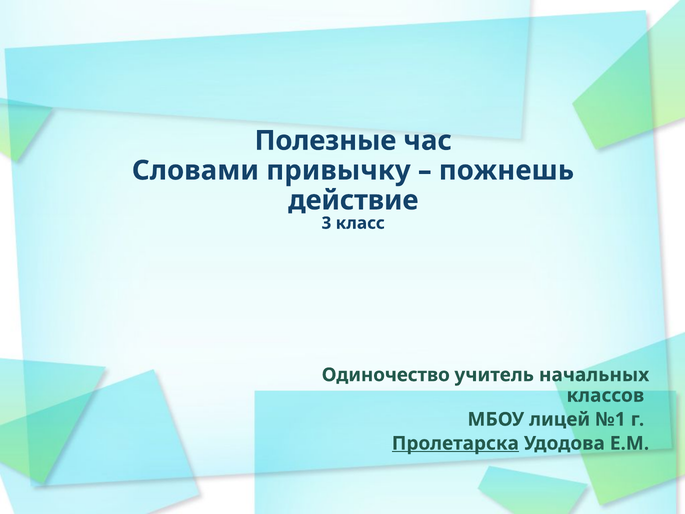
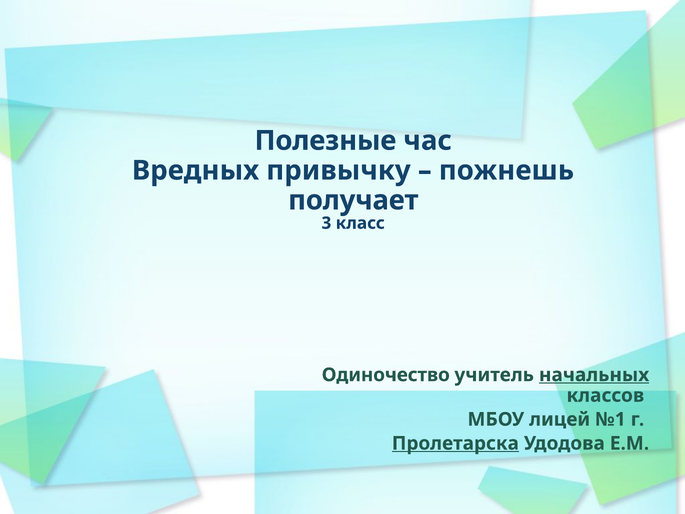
Словами: Словами -> Вредных
действие: действие -> получает
начальных underline: none -> present
